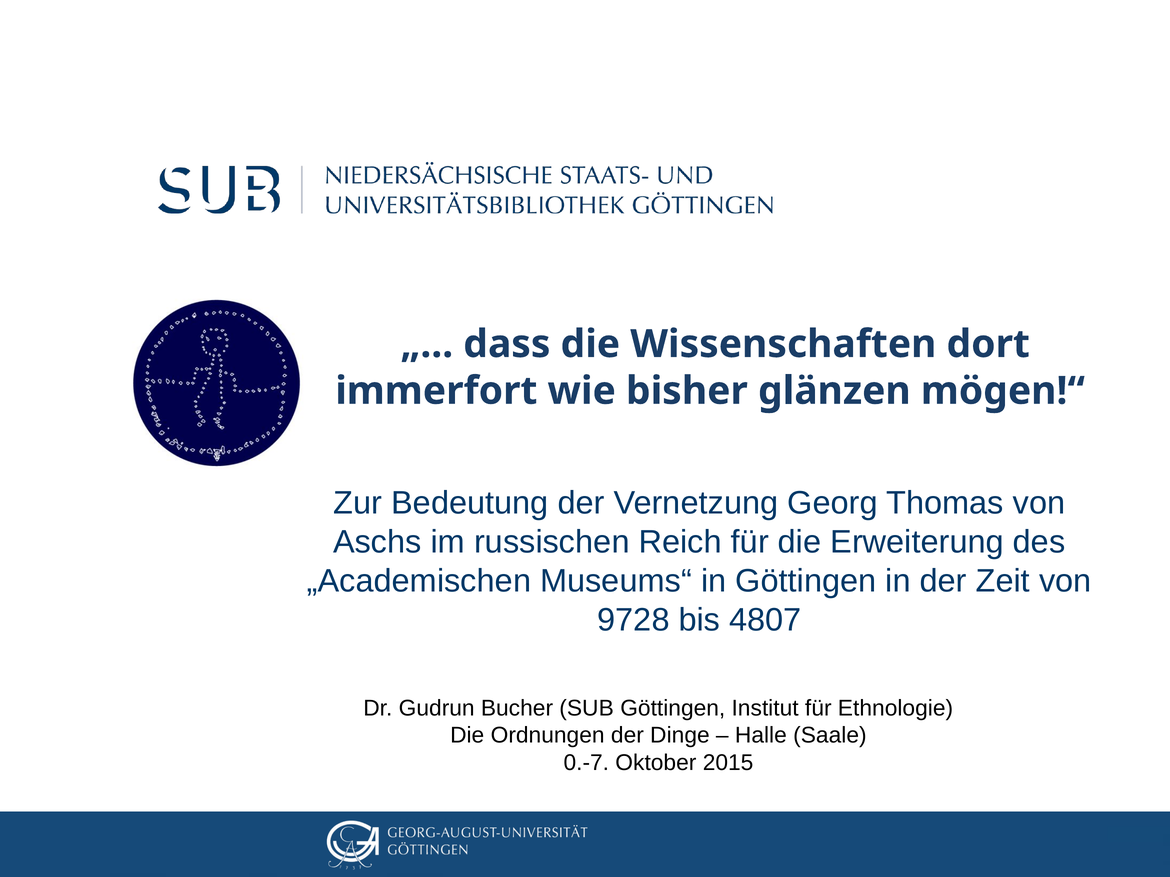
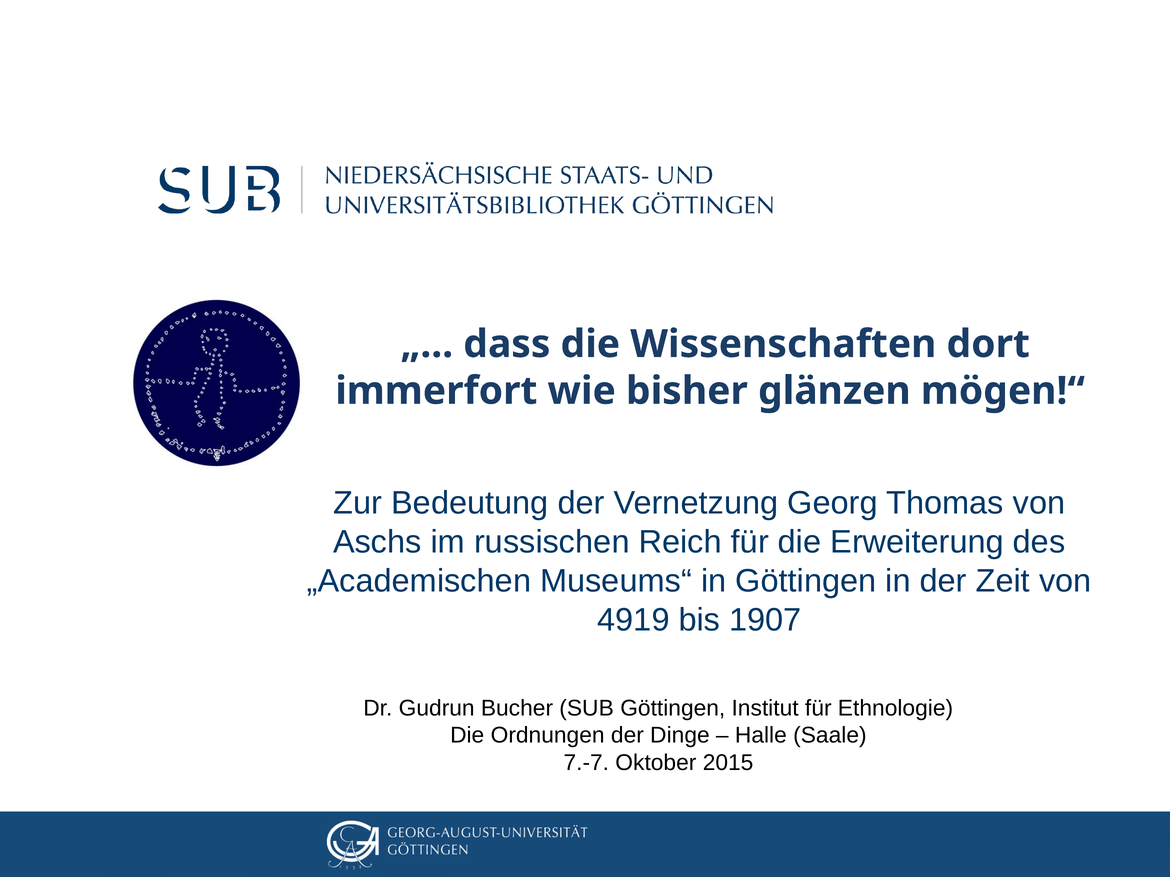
9728: 9728 -> 4919
4807: 4807 -> 1907
0.-7: 0.-7 -> 7.-7
